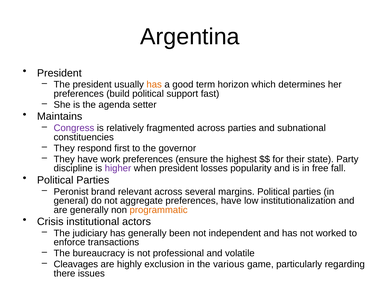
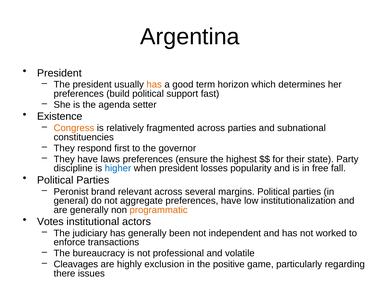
Maintains: Maintains -> Existence
Congress colour: purple -> orange
work: work -> laws
higher colour: purple -> blue
Crisis: Crisis -> Votes
various: various -> positive
